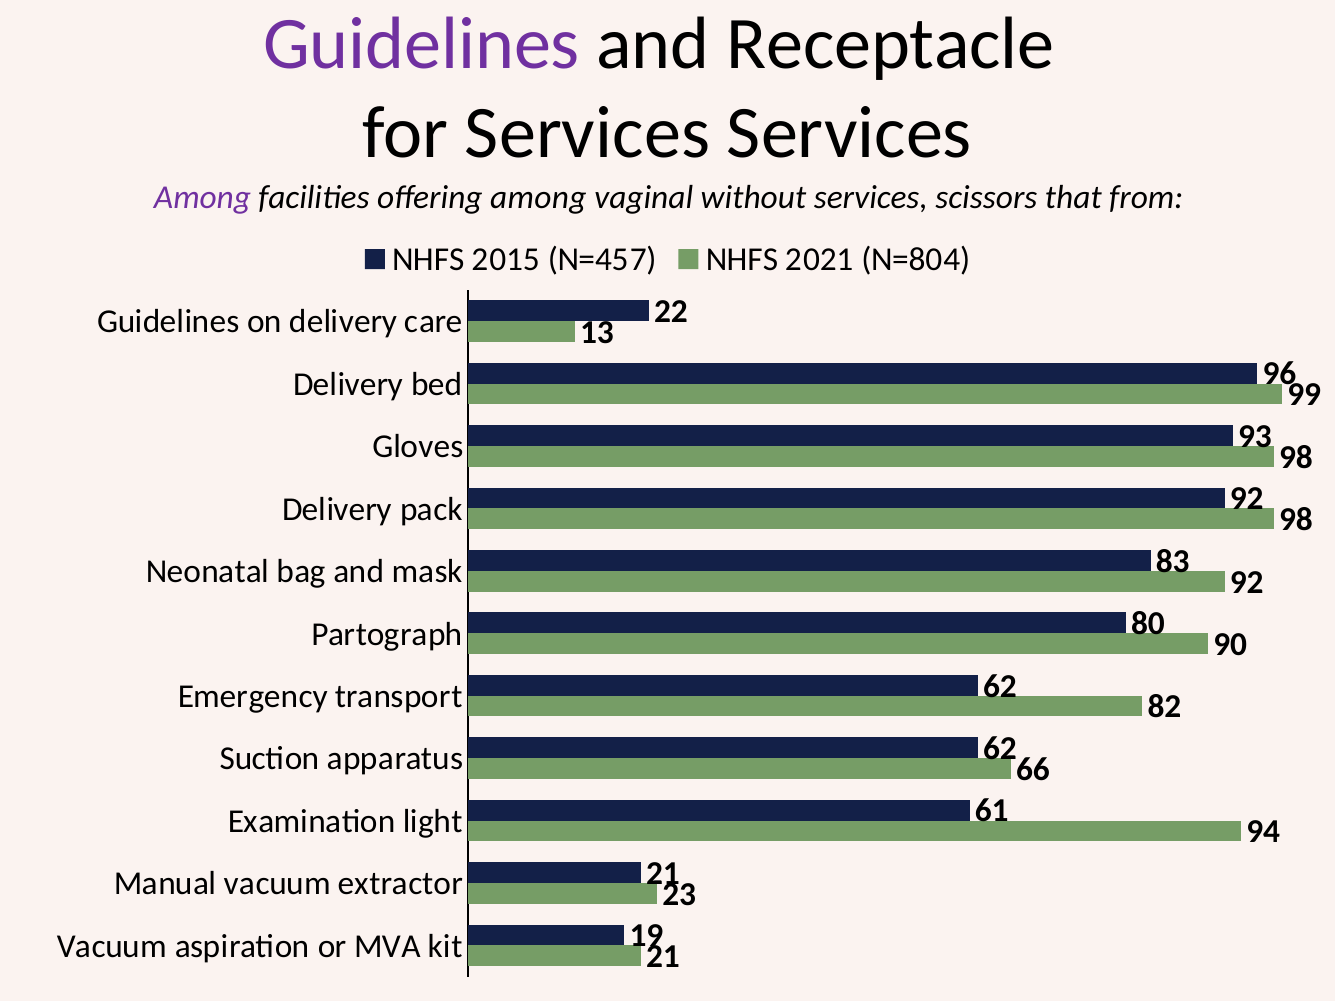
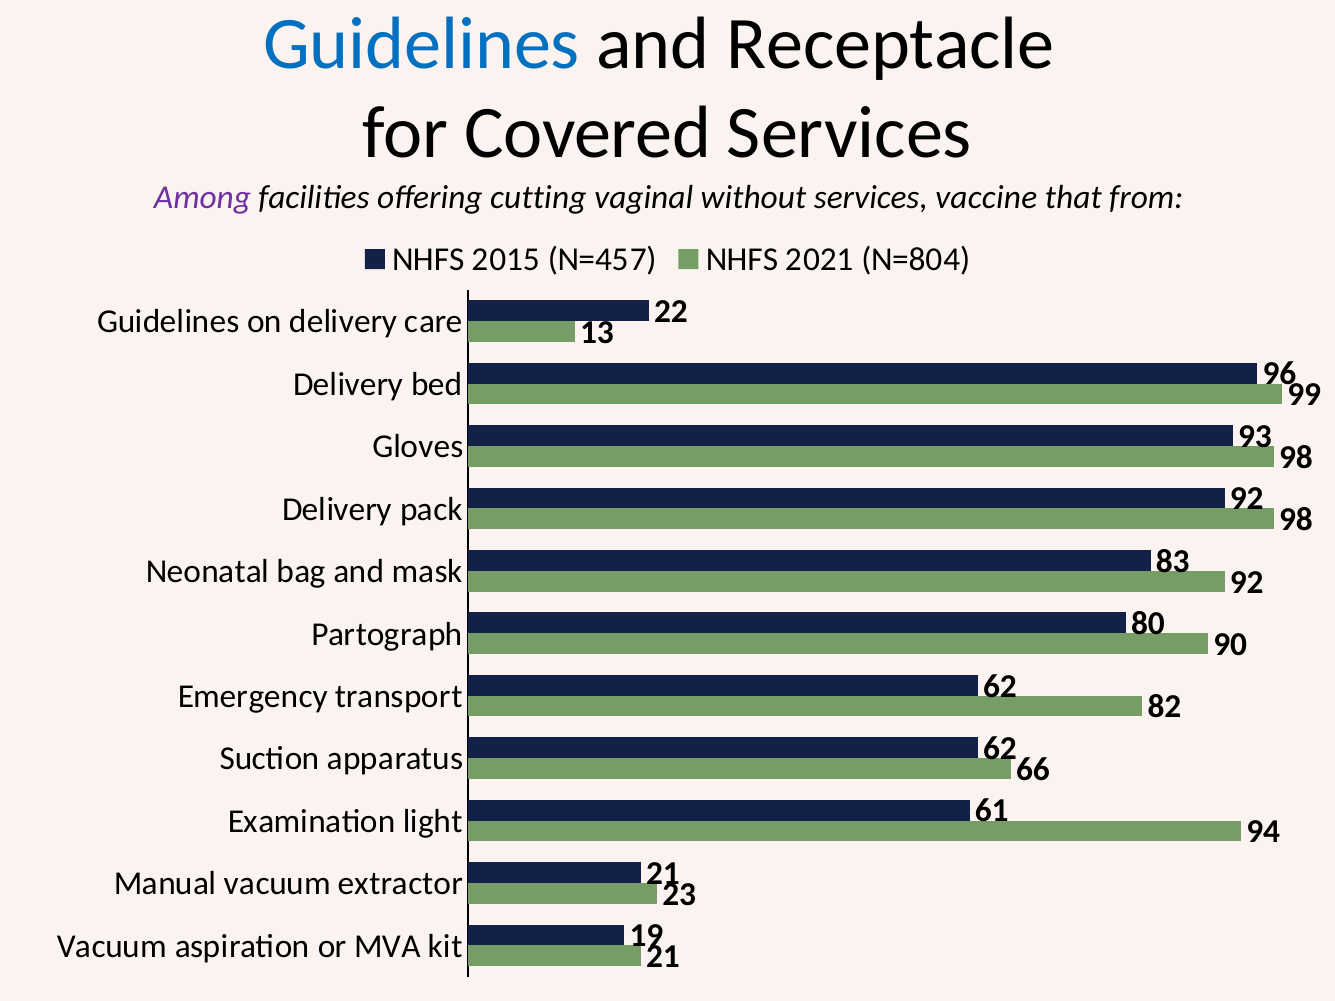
Guidelines at (422, 44) colour: purple -> blue
for Services: Services -> Covered
offering among: among -> cutting
scissors: scissors -> vaccine
